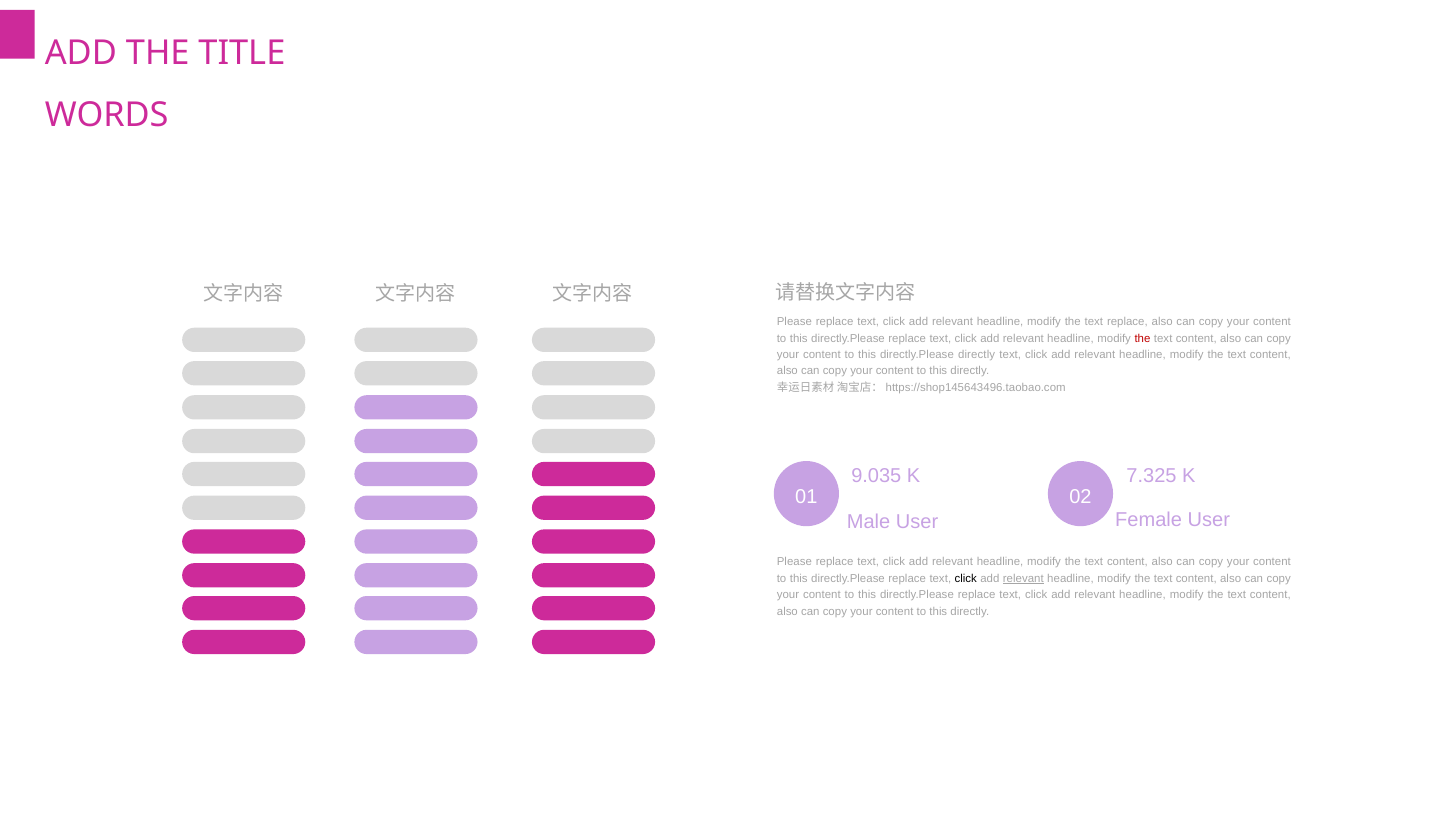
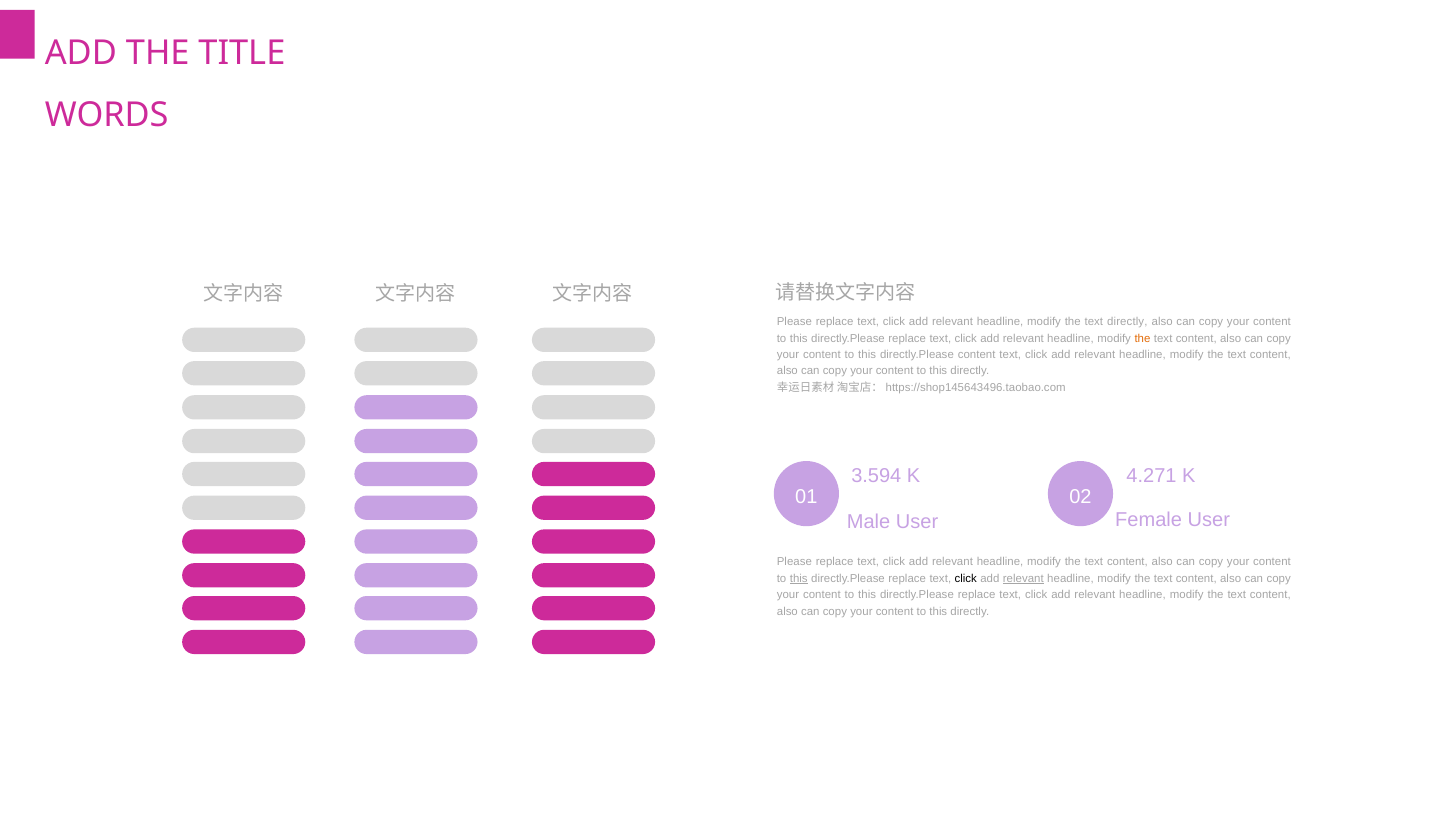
text replace: replace -> directly
the at (1142, 338) colour: red -> orange
directly.Please directly: directly -> content
9.035: 9.035 -> 3.594
7.325: 7.325 -> 4.271
this at (799, 579) underline: none -> present
